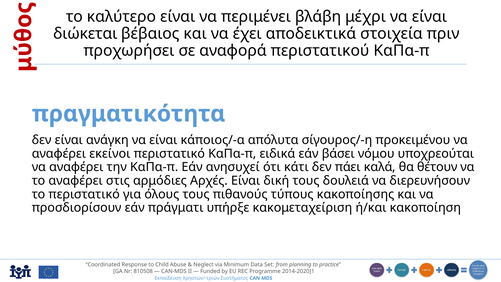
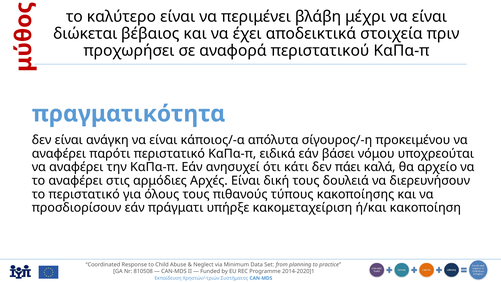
εκείνοι: εκείνοι -> παρότι
θέτουν: θέτουν -> αρχείο
